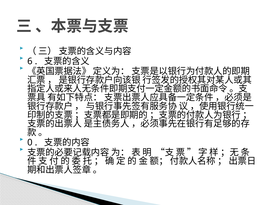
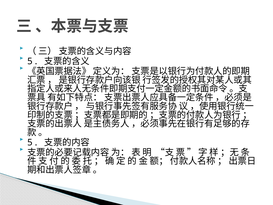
6 at (30, 61): 6 -> 5
0 at (30, 142): 0 -> 5
